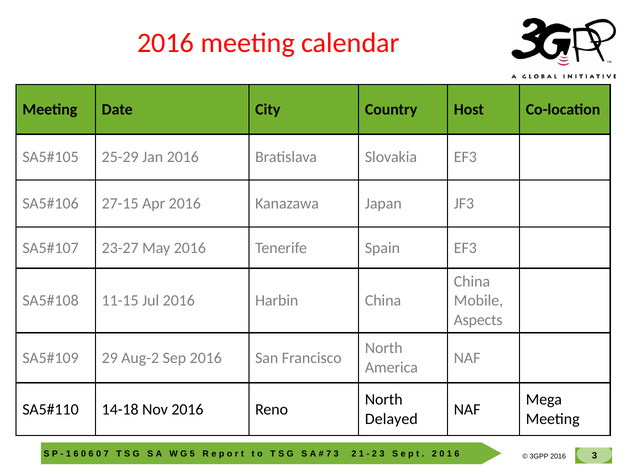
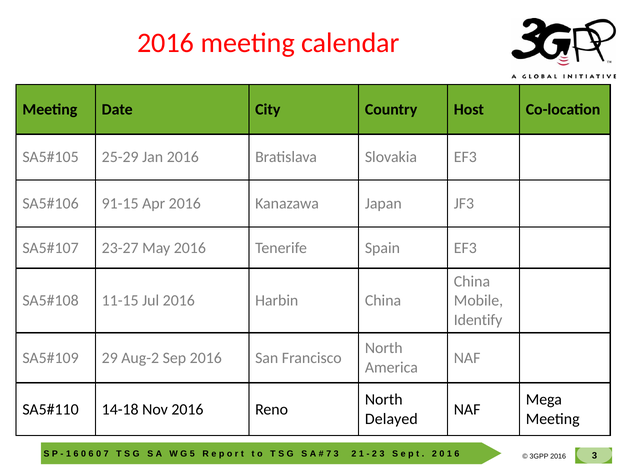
27-15: 27-15 -> 91-15
Aspects: Aspects -> Identify
